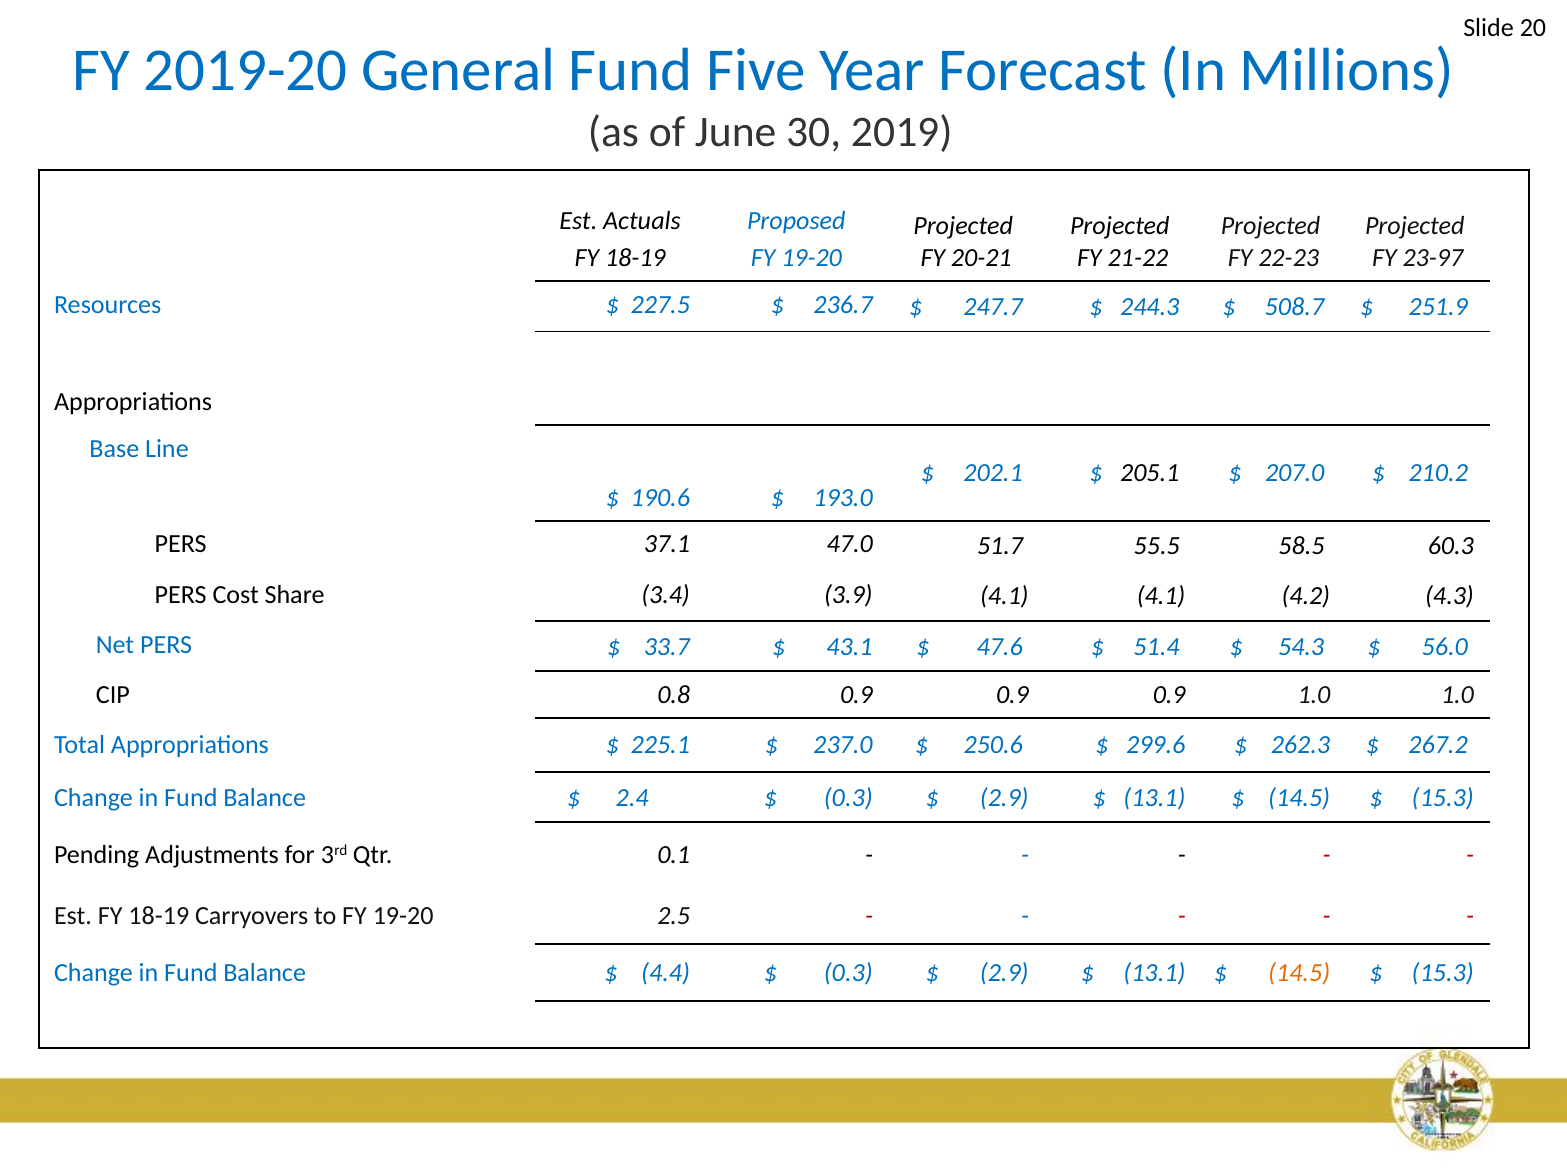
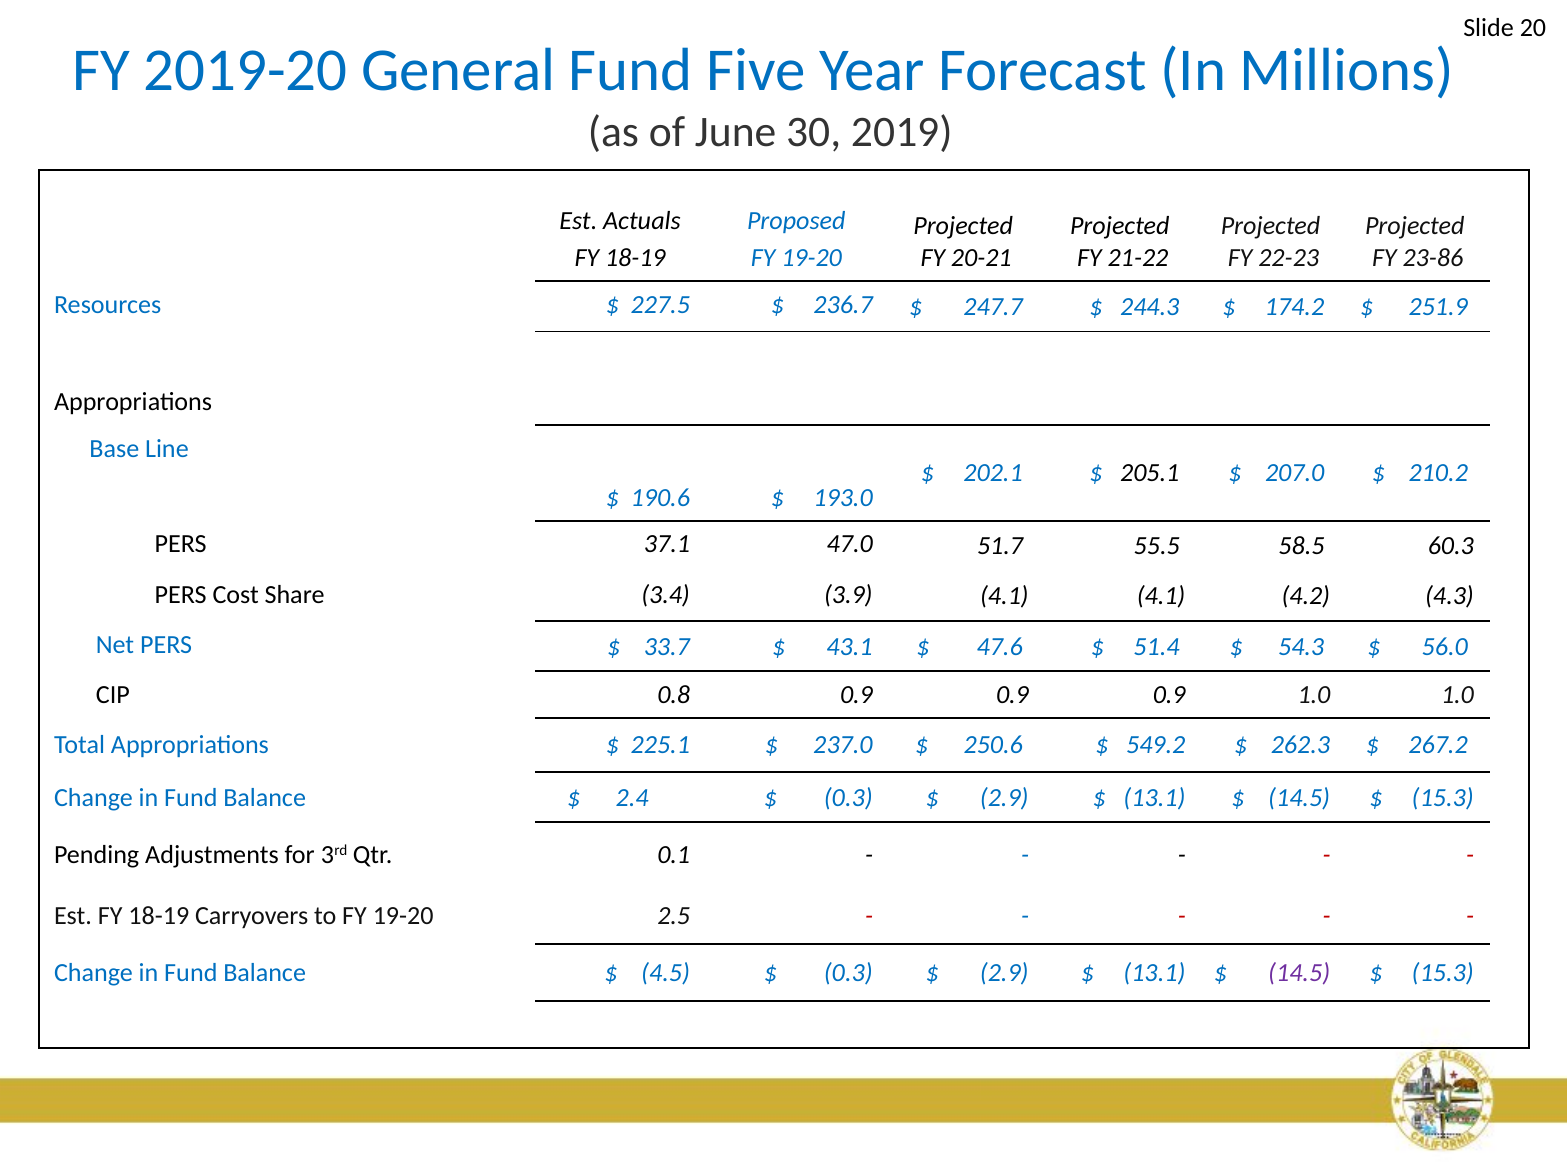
23-97: 23-97 -> 23-86
508.7: 508.7 -> 174.2
299.6: 299.6 -> 549.2
4.4: 4.4 -> 4.5
14.5 at (1299, 973) colour: orange -> purple
